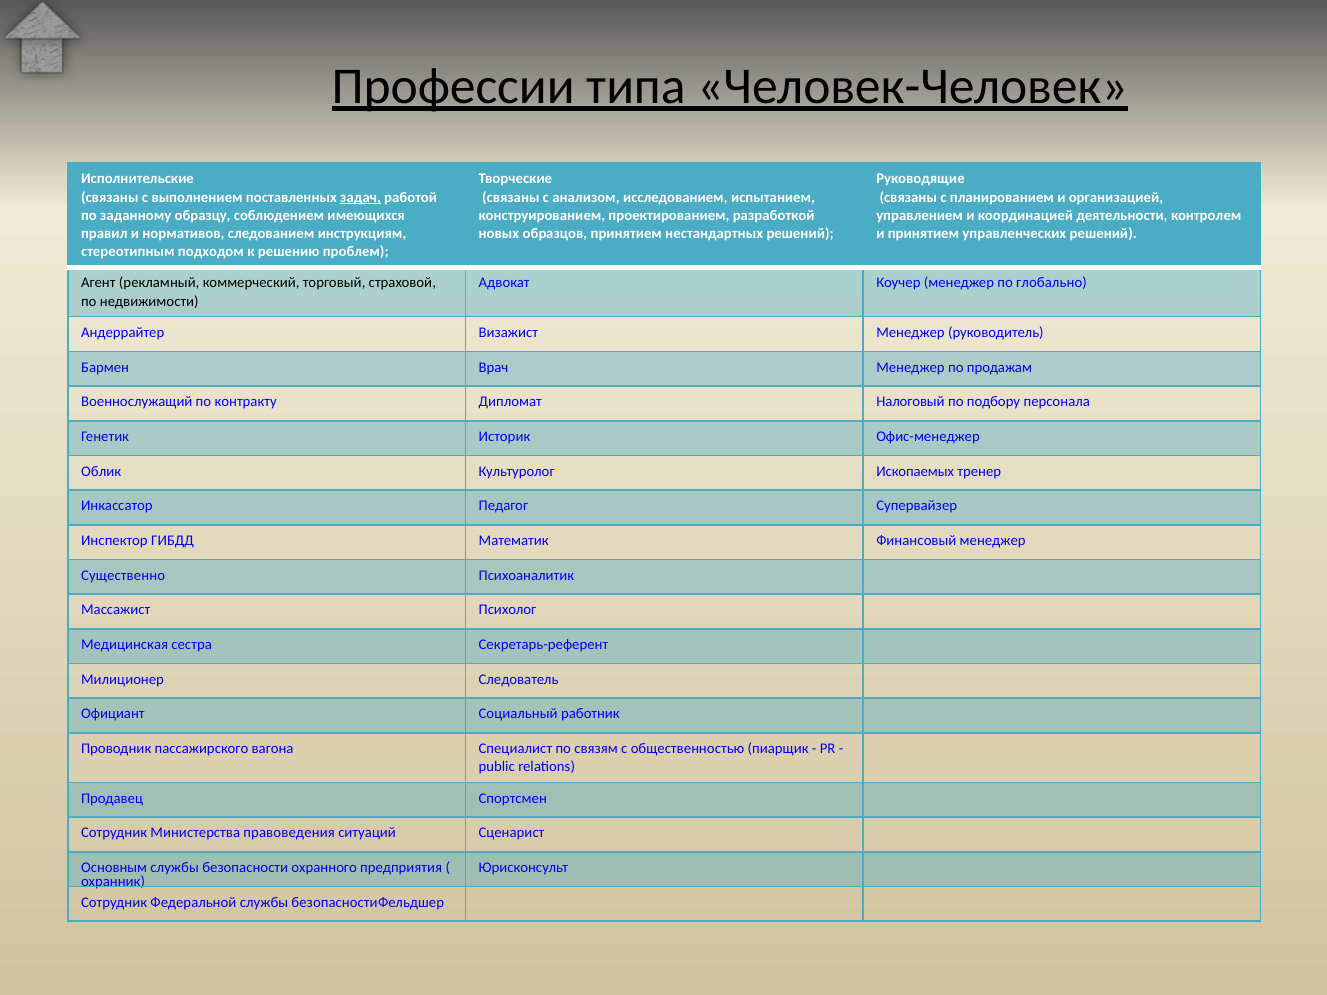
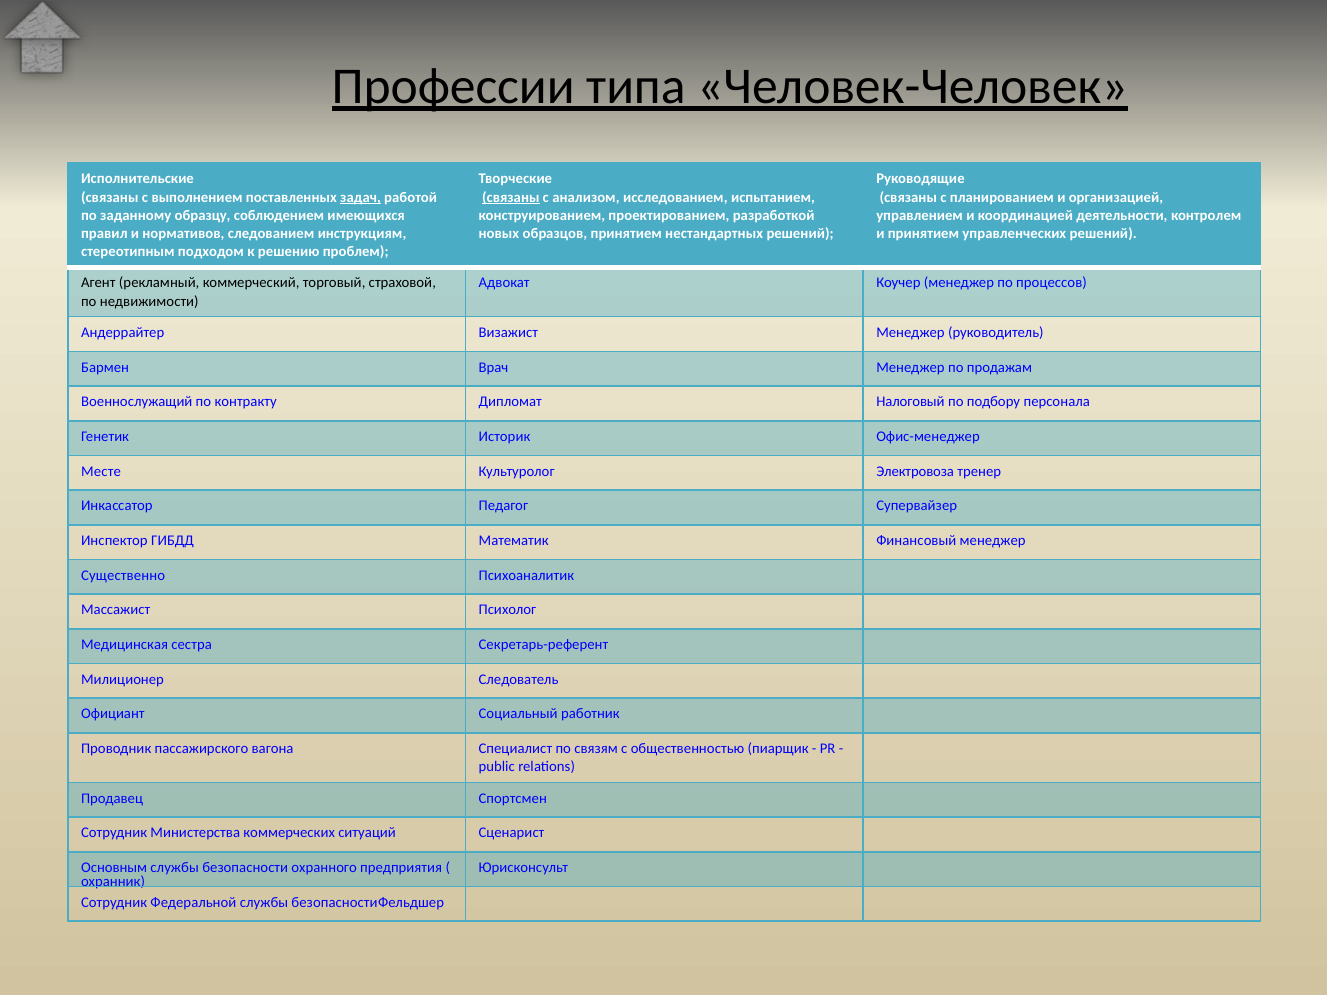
связаны at (511, 197) underline: none -> present
глобально: глобально -> процессов
Облик: Облик -> Месте
Ископаемых: Ископаемых -> Электровоза
правоведения: правоведения -> коммерческих
